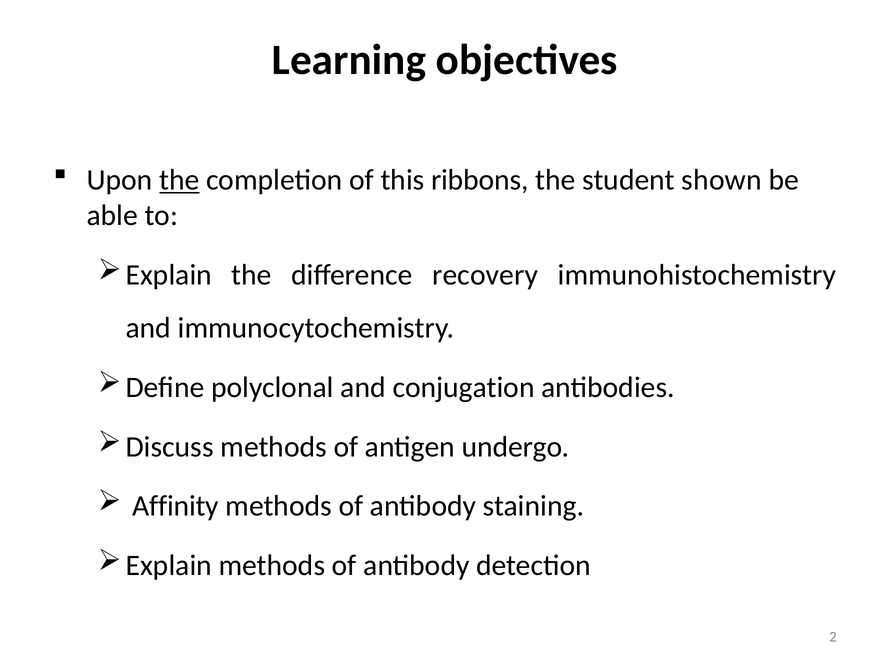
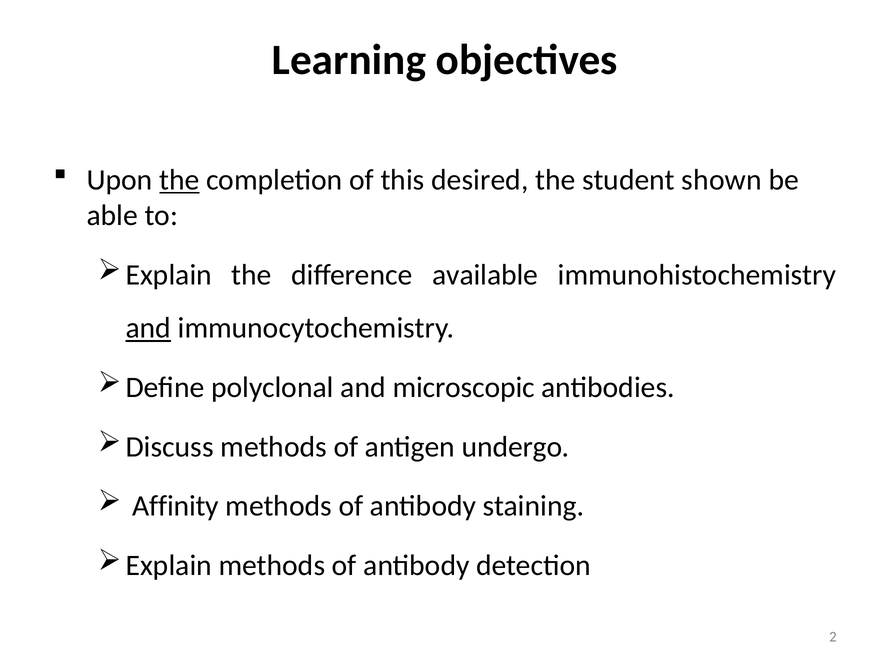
ribbons: ribbons -> desired
recovery: recovery -> available
and at (148, 328) underline: none -> present
conjugation: conjugation -> microscopic
